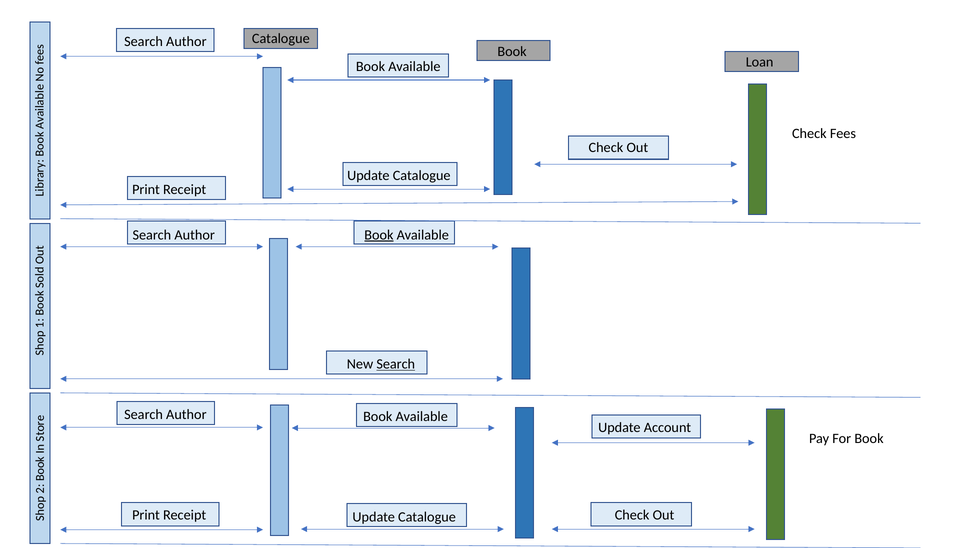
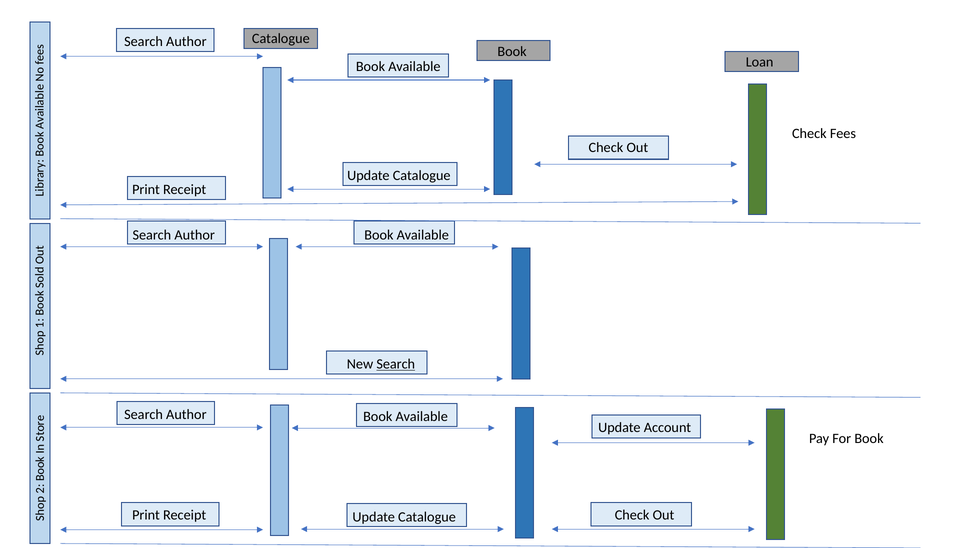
Book at (379, 235) underline: present -> none
